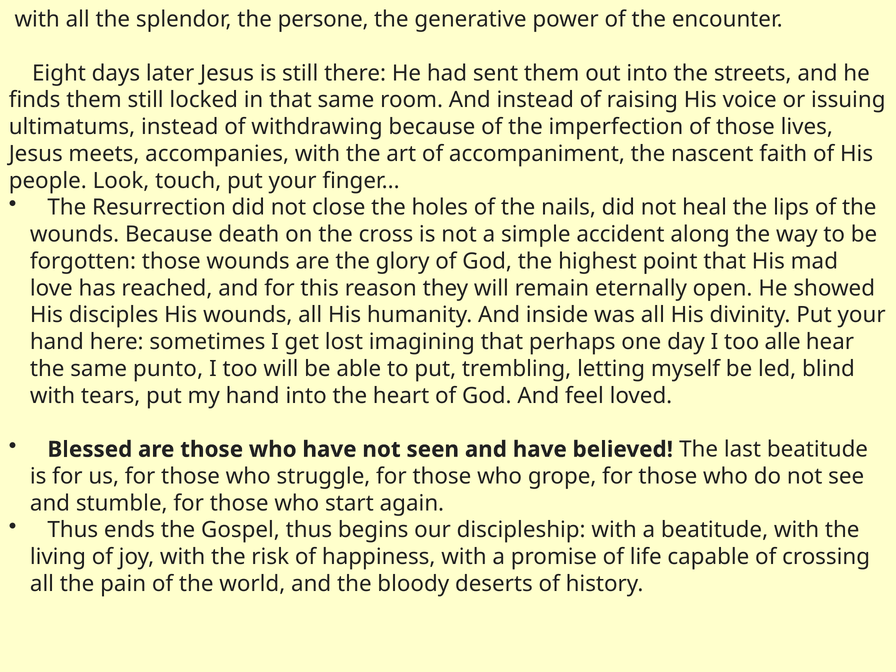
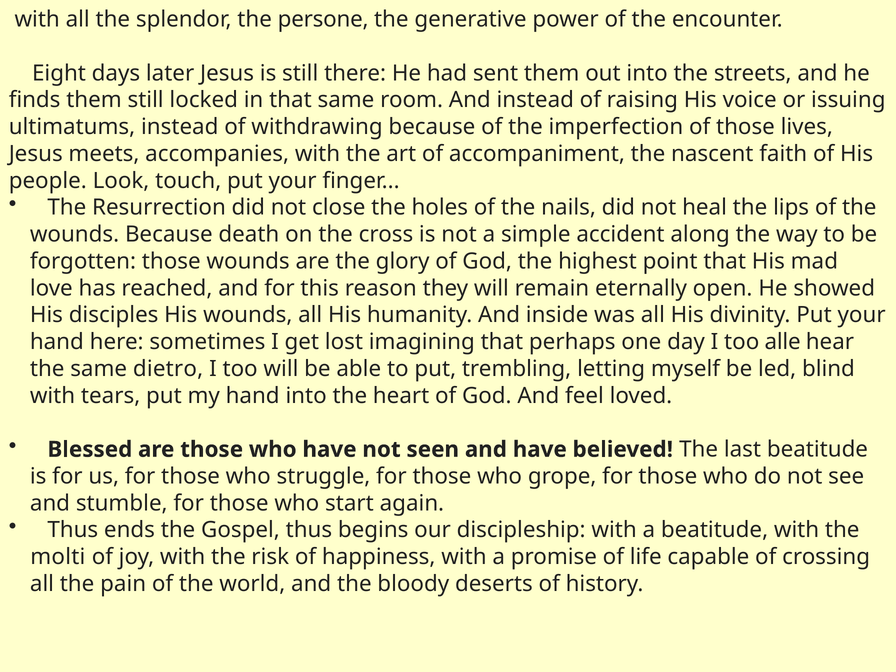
punto: punto -> dietro
living: living -> molti
